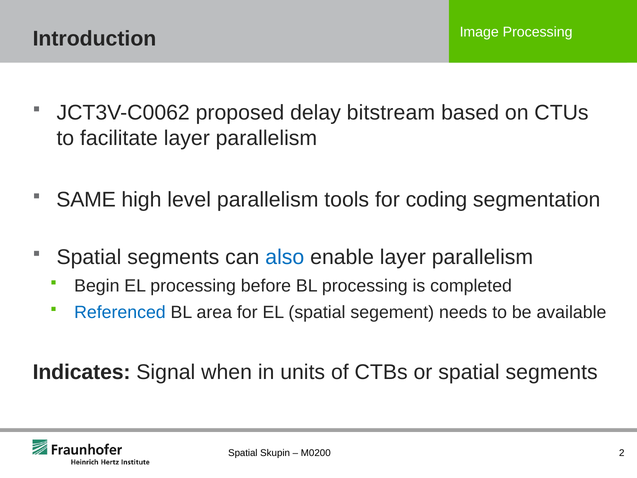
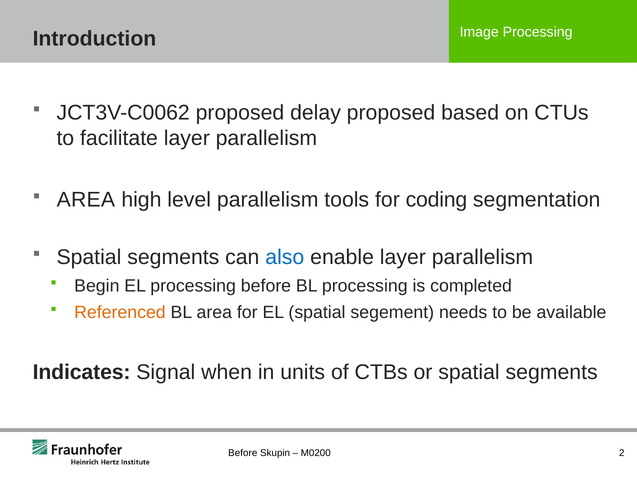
delay bitstream: bitstream -> proposed
SAME at (86, 200): SAME -> AREA
Referenced colour: blue -> orange
Spatial at (243, 453): Spatial -> Before
